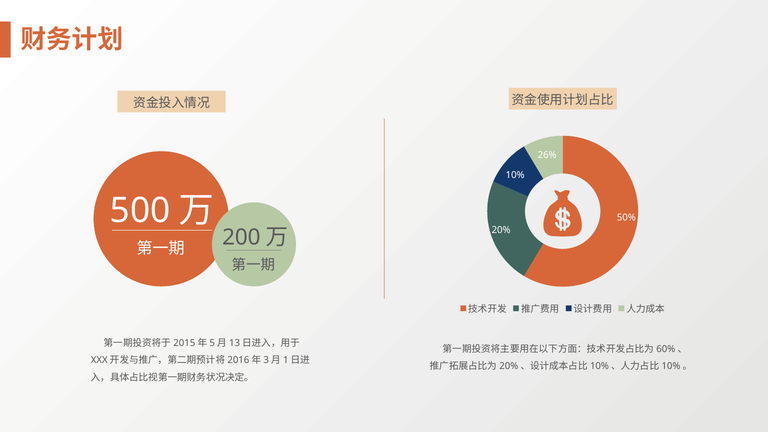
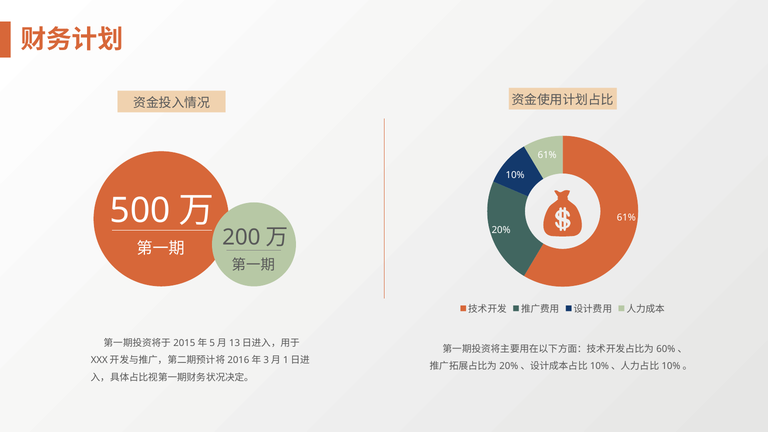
26% at (547, 155): 26% -> 61%
50% at (626, 217): 50% -> 61%
